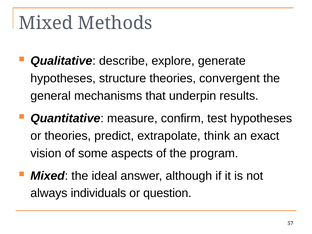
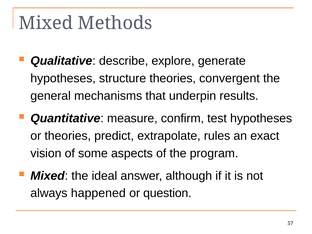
think: think -> rules
individuals: individuals -> happened
